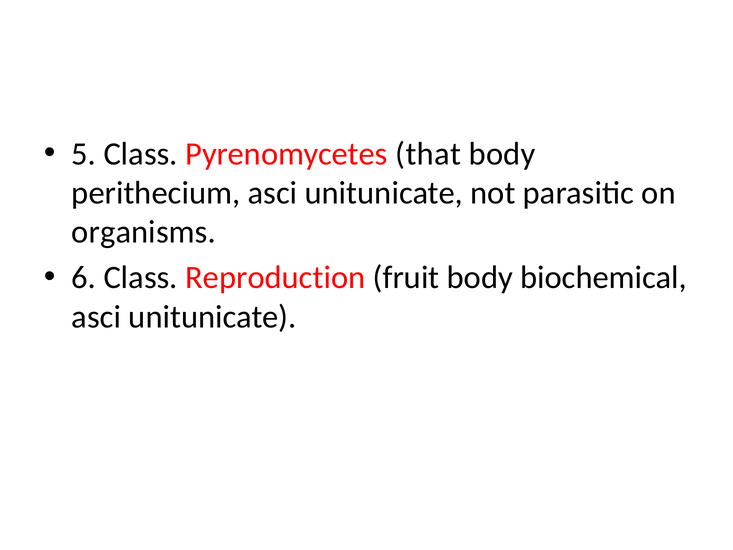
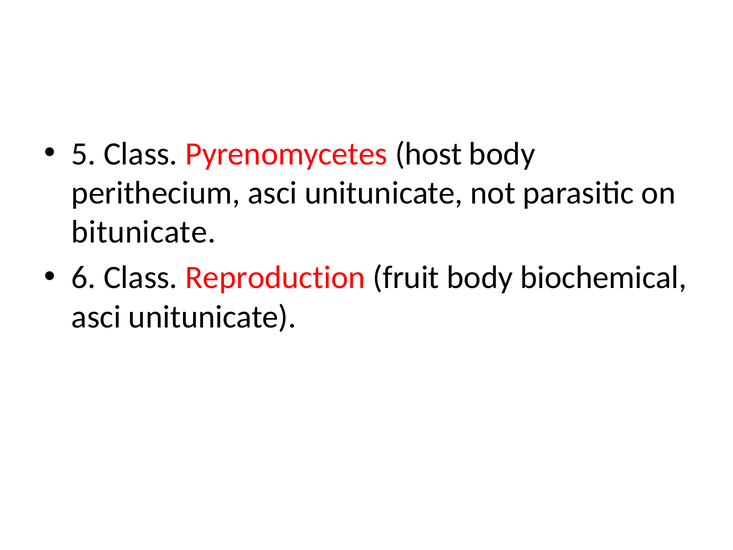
that: that -> host
organisms: organisms -> bitunicate
